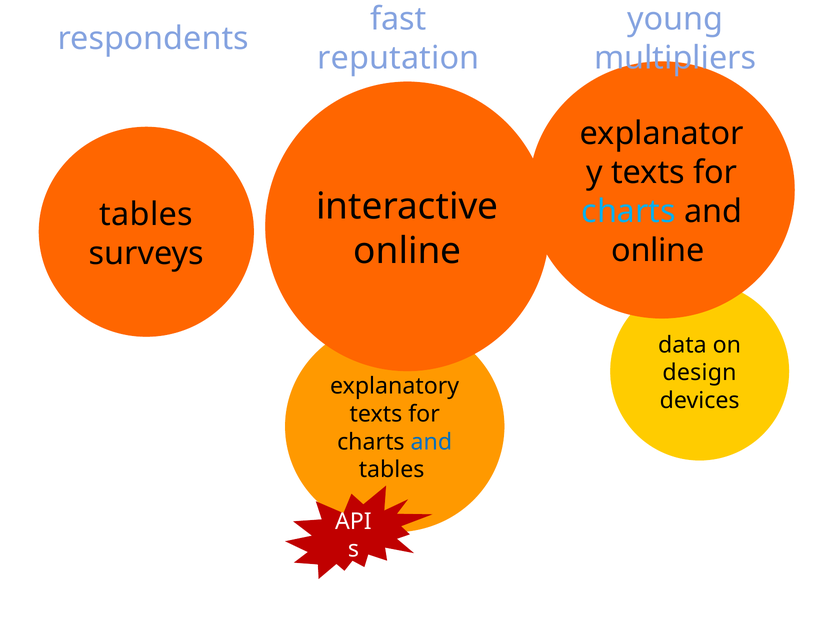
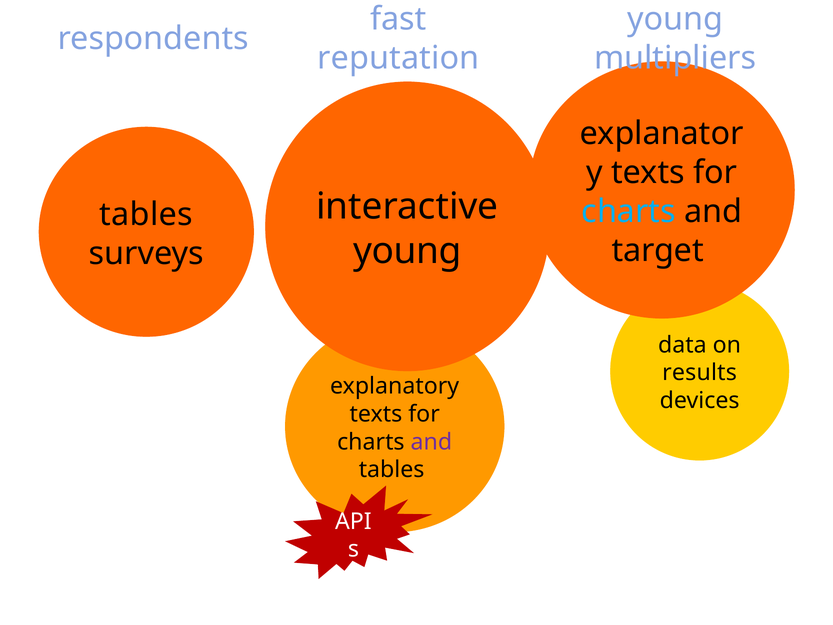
online at (407, 251): online -> young
online at (658, 250): online -> target
design: design -> results
and at (431, 442) colour: blue -> purple
